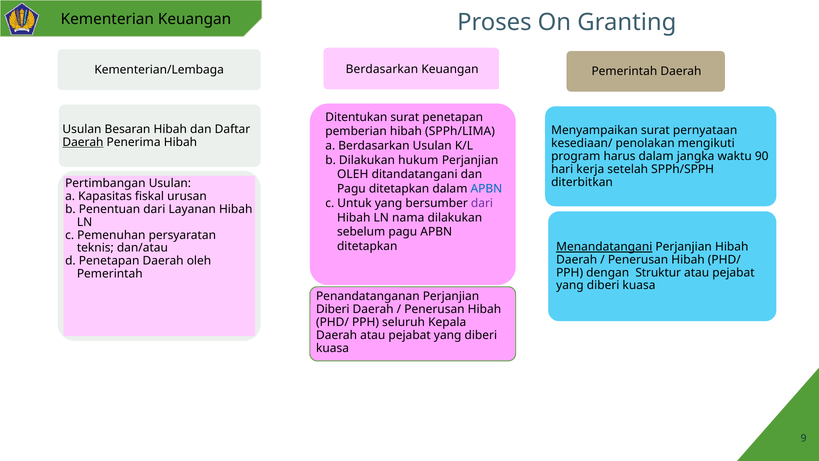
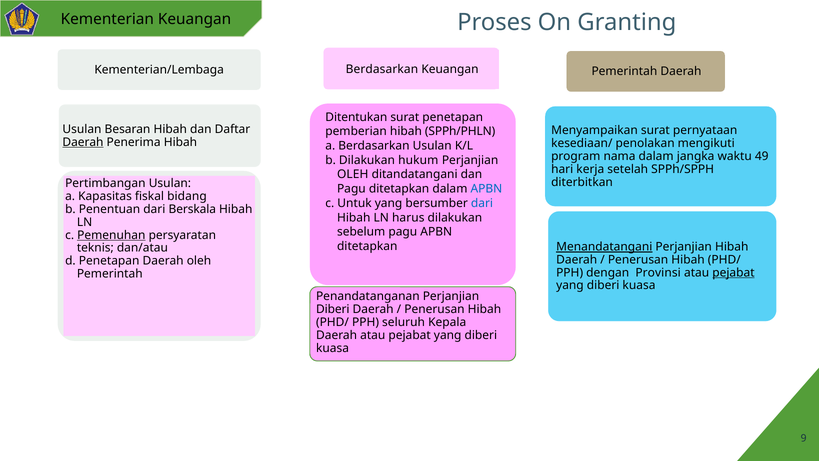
SPPh/LIMA: SPPh/LIMA -> SPPh/PHLN
harus: harus -> nama
90: 90 -> 49
urusan: urusan -> bidang
dari at (482, 203) colour: purple -> blue
Layanan: Layanan -> Berskala
nama: nama -> harus
Pemenuhan underline: none -> present
Struktur: Struktur -> Provinsi
pejabat at (733, 272) underline: none -> present
